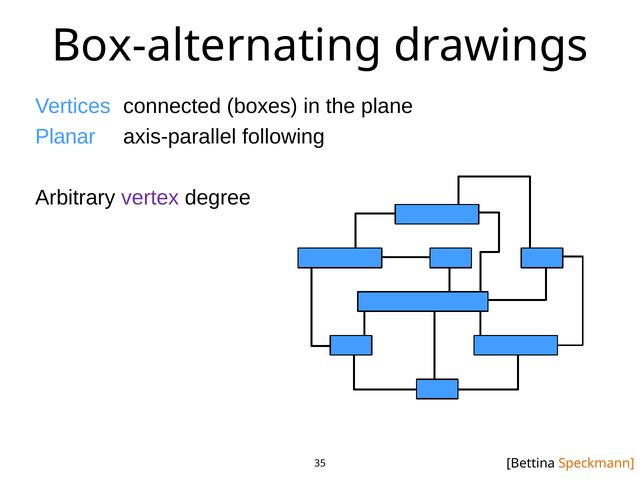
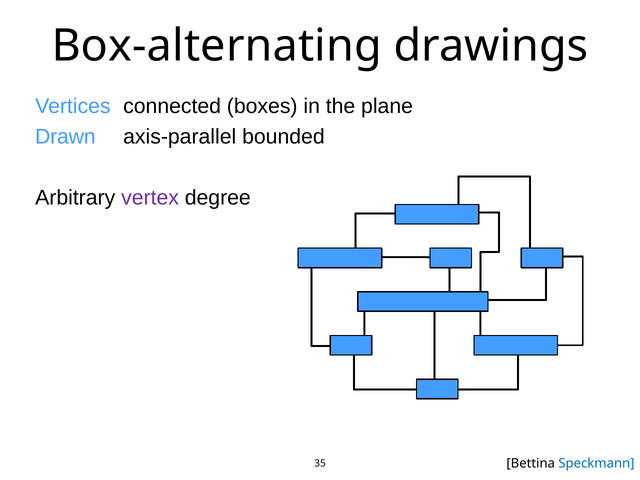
Planar: Planar -> Drawn
following: following -> bounded
Speckmann colour: orange -> blue
